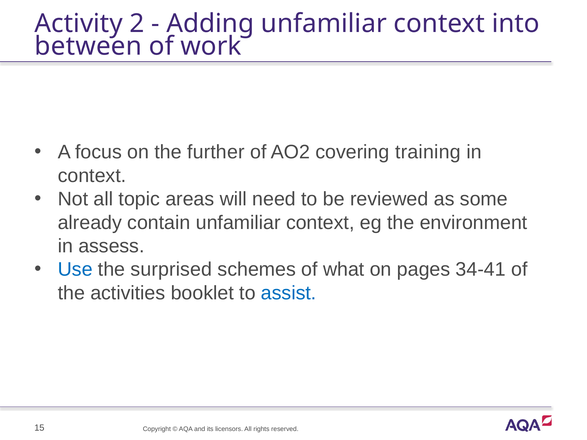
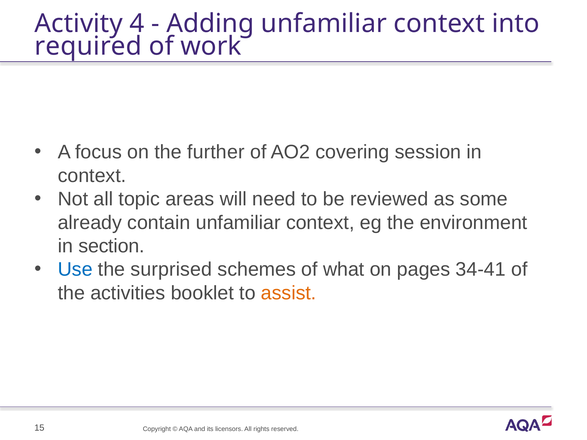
2: 2 -> 4
between: between -> required
training: training -> session
assess: assess -> section
assist colour: blue -> orange
